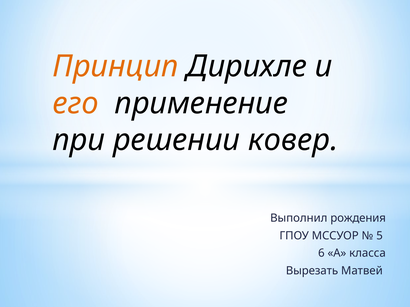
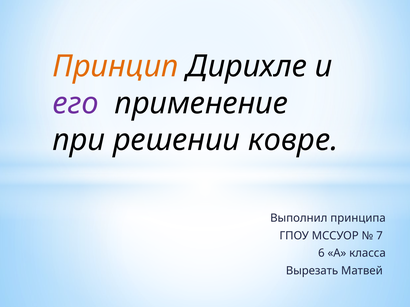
его colour: orange -> purple
ковер: ковер -> ковре
рождения: рождения -> принципа
5: 5 -> 7
